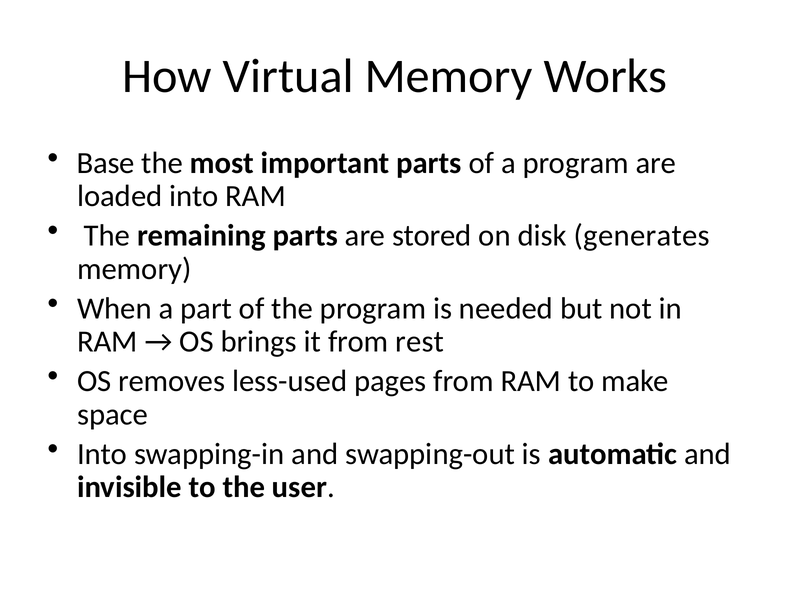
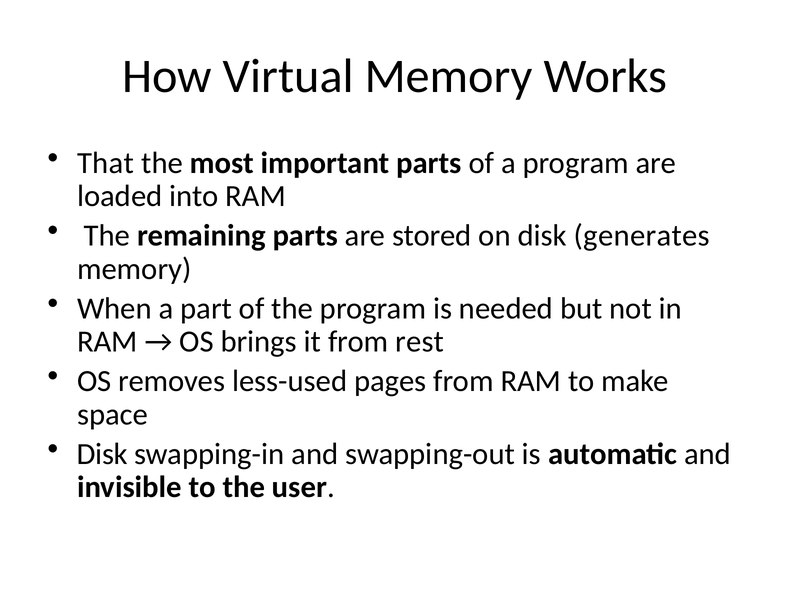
Base: Base -> That
Into at (102, 454): Into -> Disk
